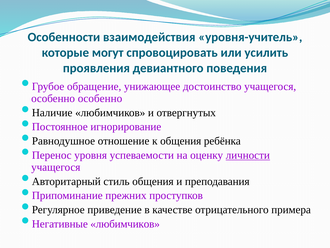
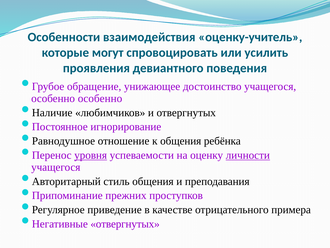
уровня-учитель: уровня-учитель -> оценку-учитель
уровня underline: none -> present
Негативные любимчиков: любимчиков -> отвергнутых
